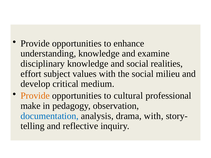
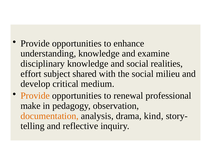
values: values -> shared
cultural: cultural -> renewal
documentation colour: blue -> orange
drama with: with -> kind
